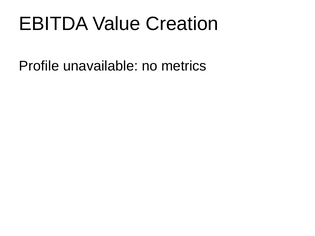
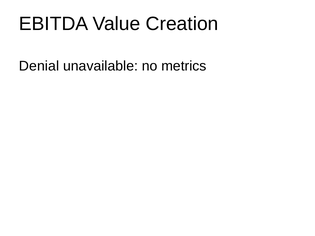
Profile: Profile -> Denial
